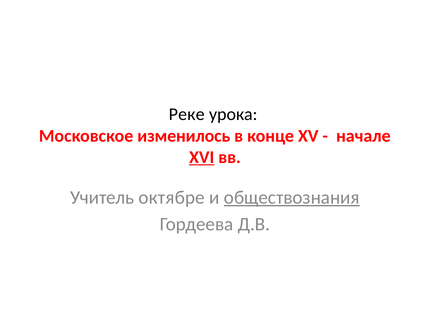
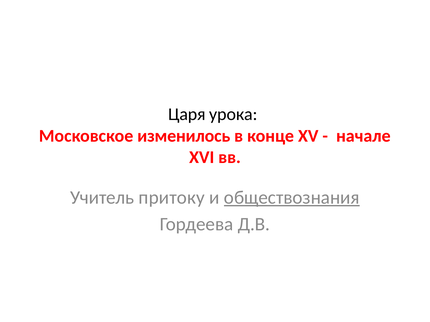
Реке: Реке -> Царя
XVI underline: present -> none
октябре: октябре -> притоку
